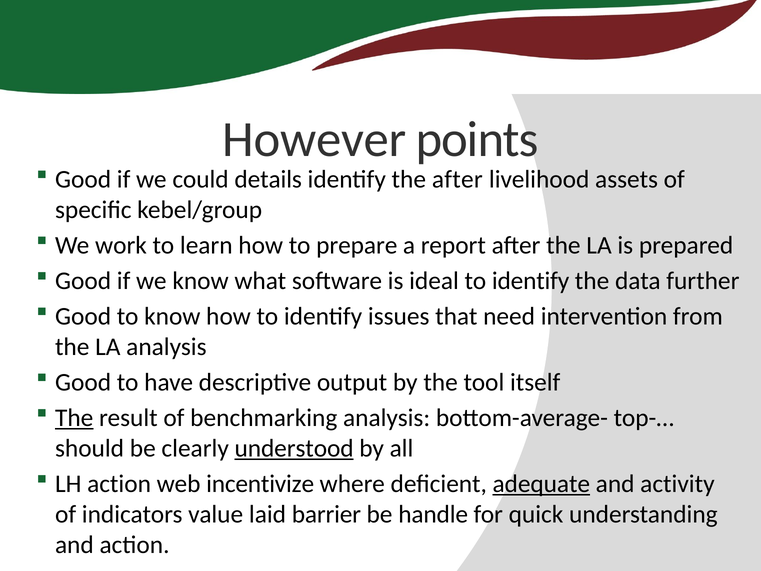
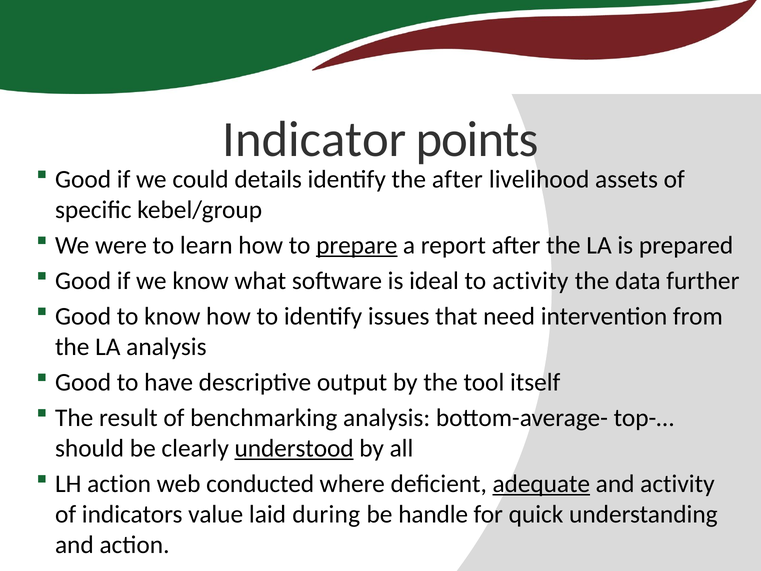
However: However -> Indicator
work: work -> were
prepare underline: none -> present
ideal to identify: identify -> activity
The at (74, 418) underline: present -> none
incentivize: incentivize -> conducted
barrier: barrier -> during
